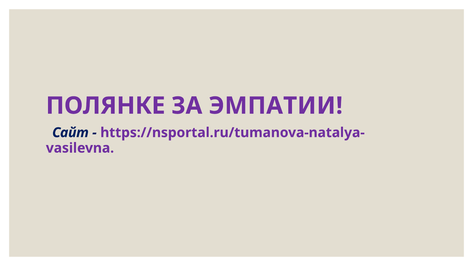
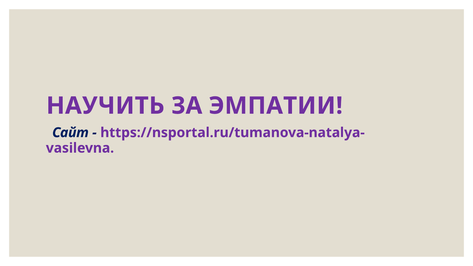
ПОЛЯНКЕ: ПОЛЯНКЕ -> НАУЧИТЬ
